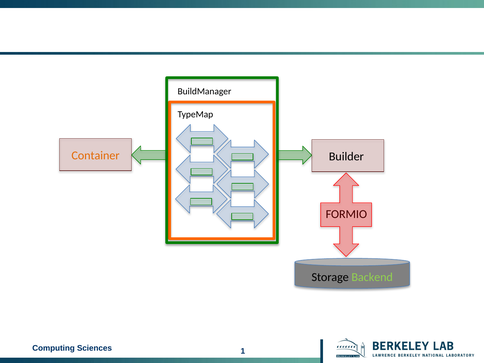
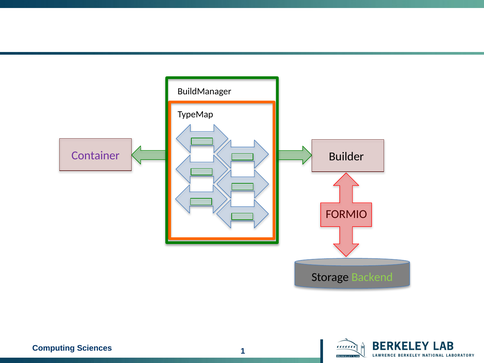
Container colour: orange -> purple
